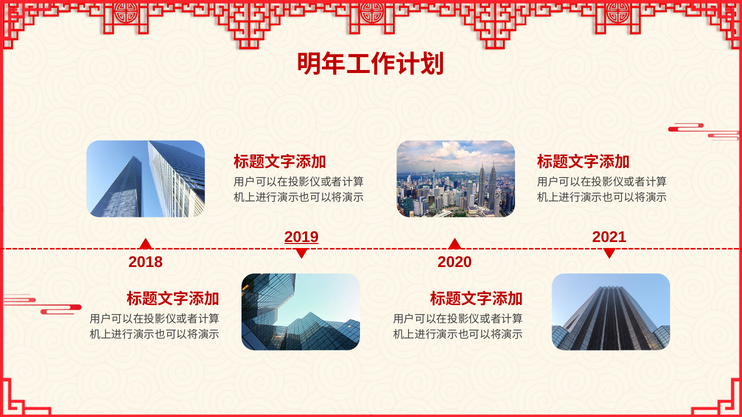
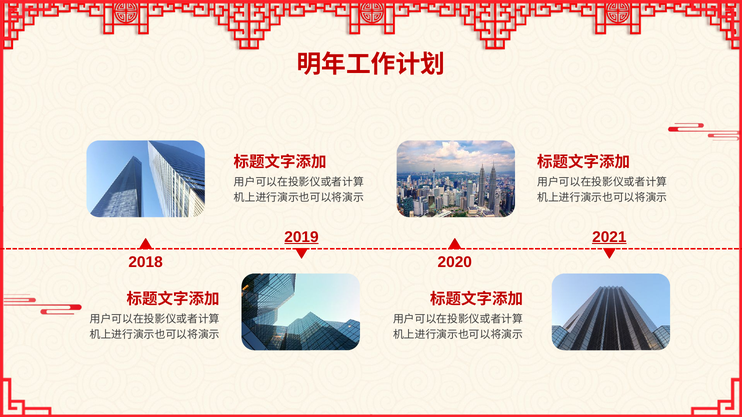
2021 underline: none -> present
